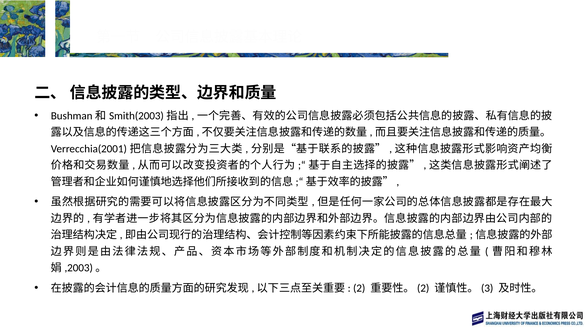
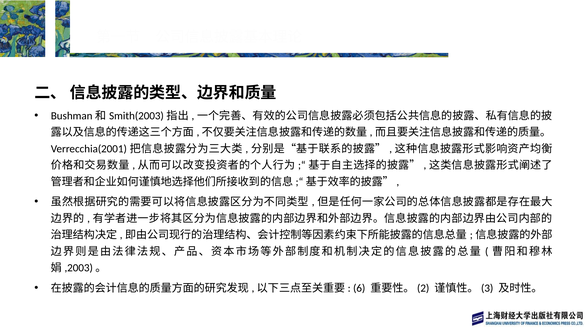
2: 2 -> 6
